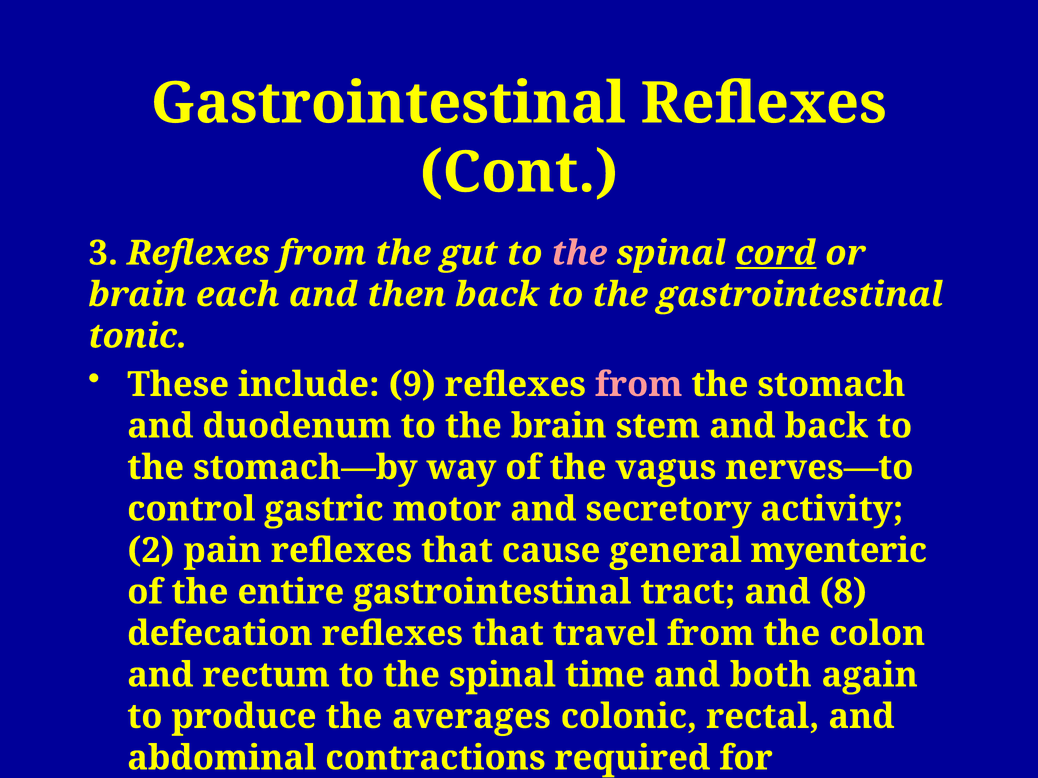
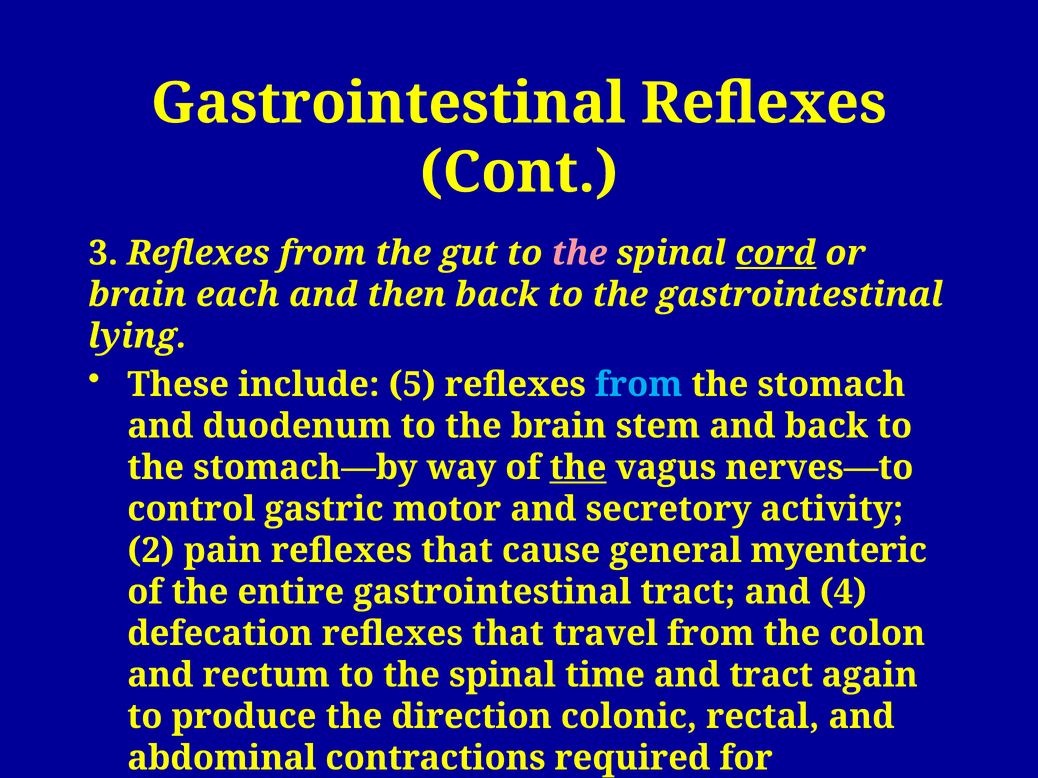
tonic: tonic -> lying
9: 9 -> 5
from at (639, 385) colour: pink -> light blue
the at (578, 468) underline: none -> present
8: 8 -> 4
and both: both -> tract
averages: averages -> direction
